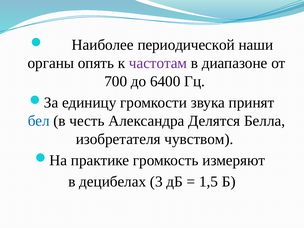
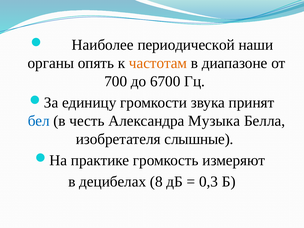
частотам colour: purple -> orange
6400: 6400 -> 6700
Делятся: Делятся -> Музыка
чувством: чувством -> слышные
3: 3 -> 8
1,5: 1,5 -> 0,3
